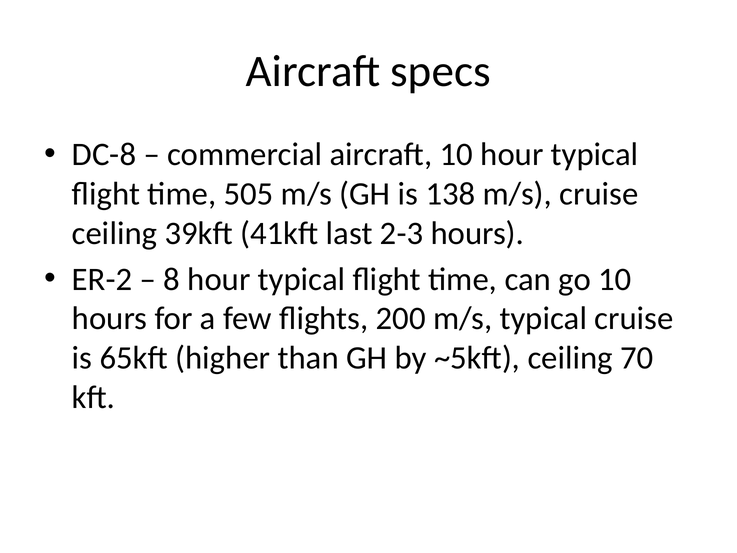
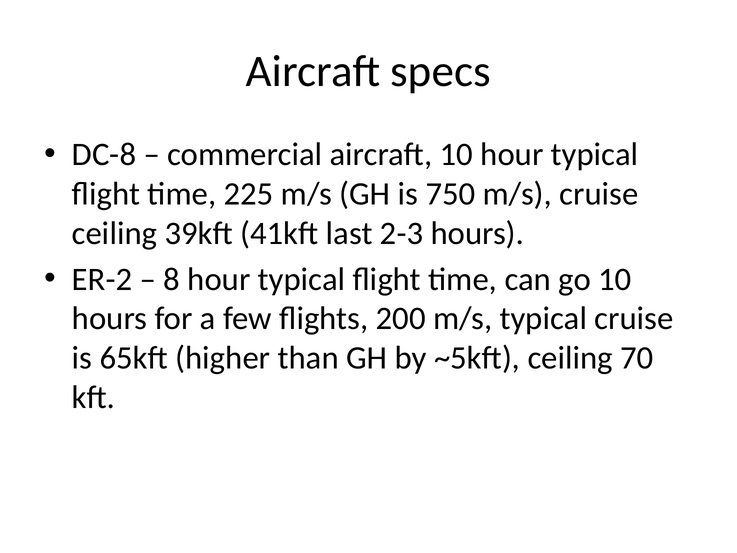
505: 505 -> 225
138: 138 -> 750
